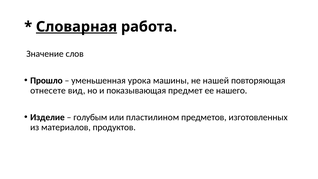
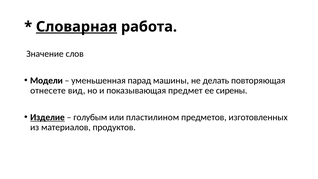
Прошло: Прошло -> Модели
урока: урока -> парад
нашей: нашей -> делать
нашего: нашего -> сирены
Изделие underline: none -> present
